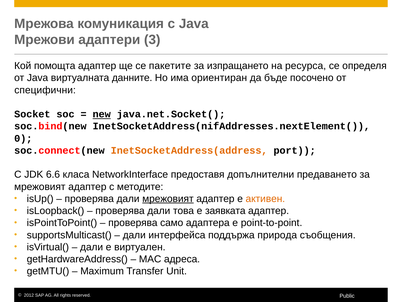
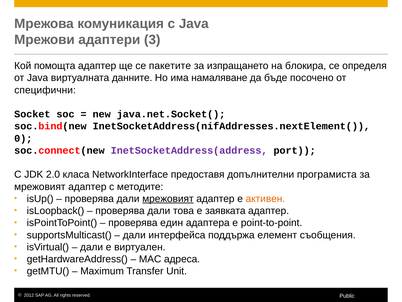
ресурса: ресурса -> блокира
ориентиран: ориентиран -> намаляване
new underline: present -> none
InetSocketAddress(address colour: orange -> purple
6.6: 6.6 -> 2.0
предаването: предаването -> програмиста
само: само -> един
природа: природа -> елемент
